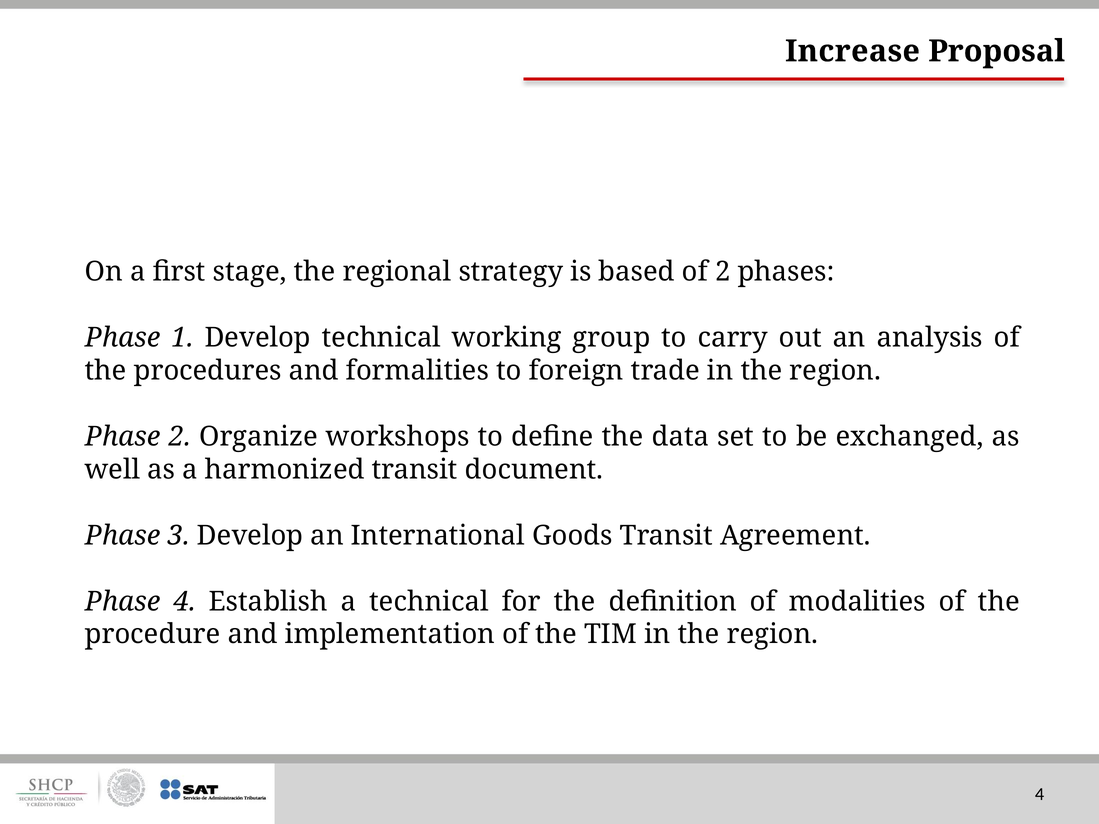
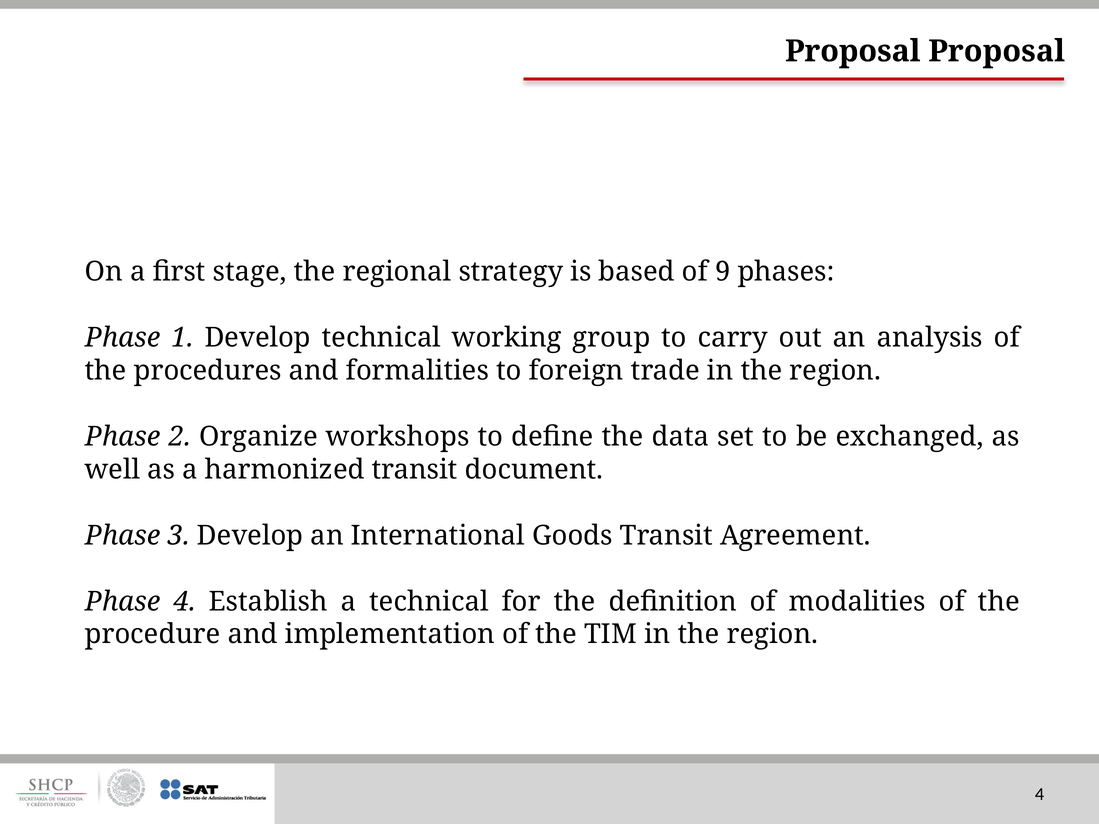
Increase at (853, 51): Increase -> Proposal
of 2: 2 -> 9
